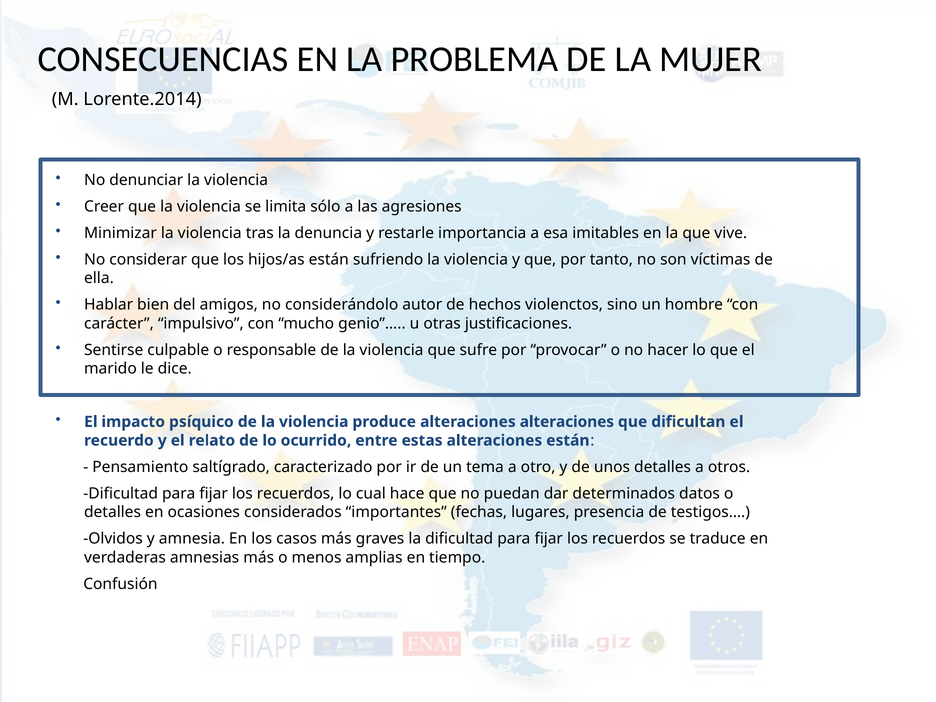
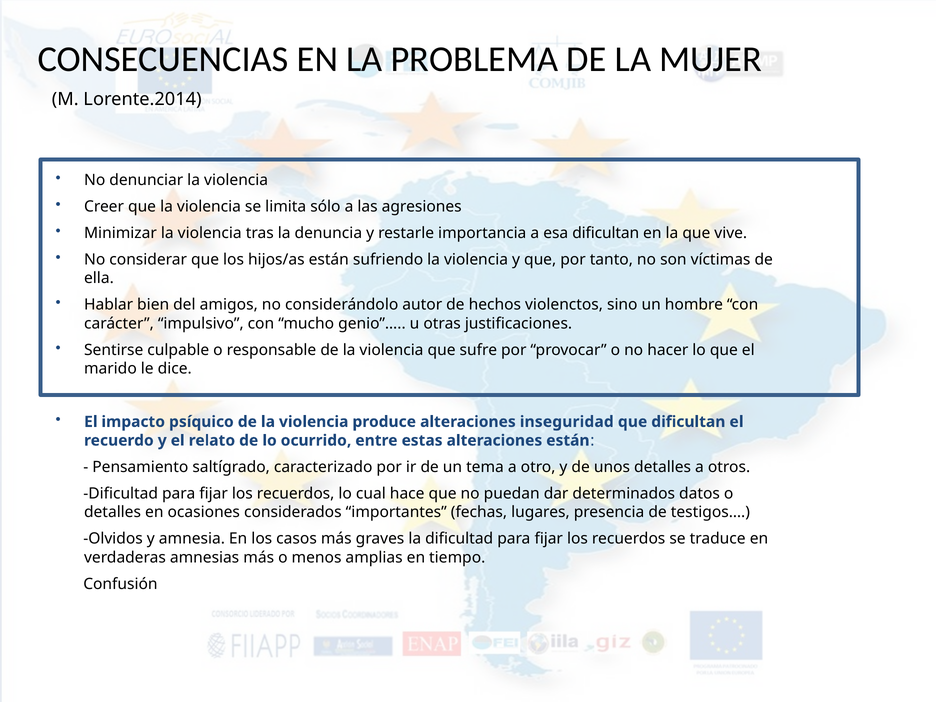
esa imitables: imitables -> dificultan
alteraciones alteraciones: alteraciones -> inseguridad
